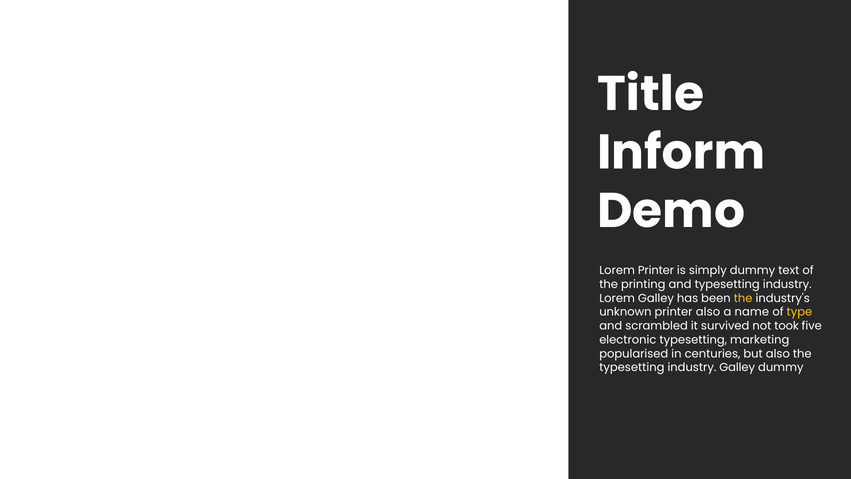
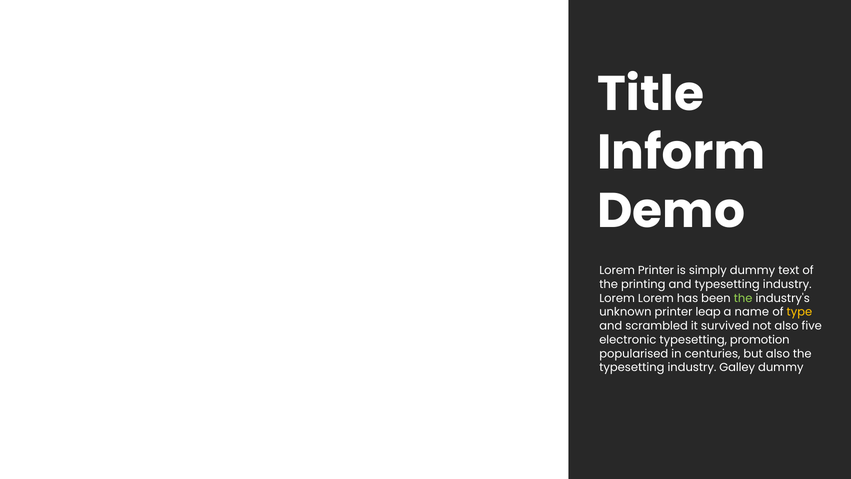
Lorem Galley: Galley -> Lorem
the at (743, 298) colour: yellow -> light green
printer also: also -> leap
not took: took -> also
marketing: marketing -> promotion
